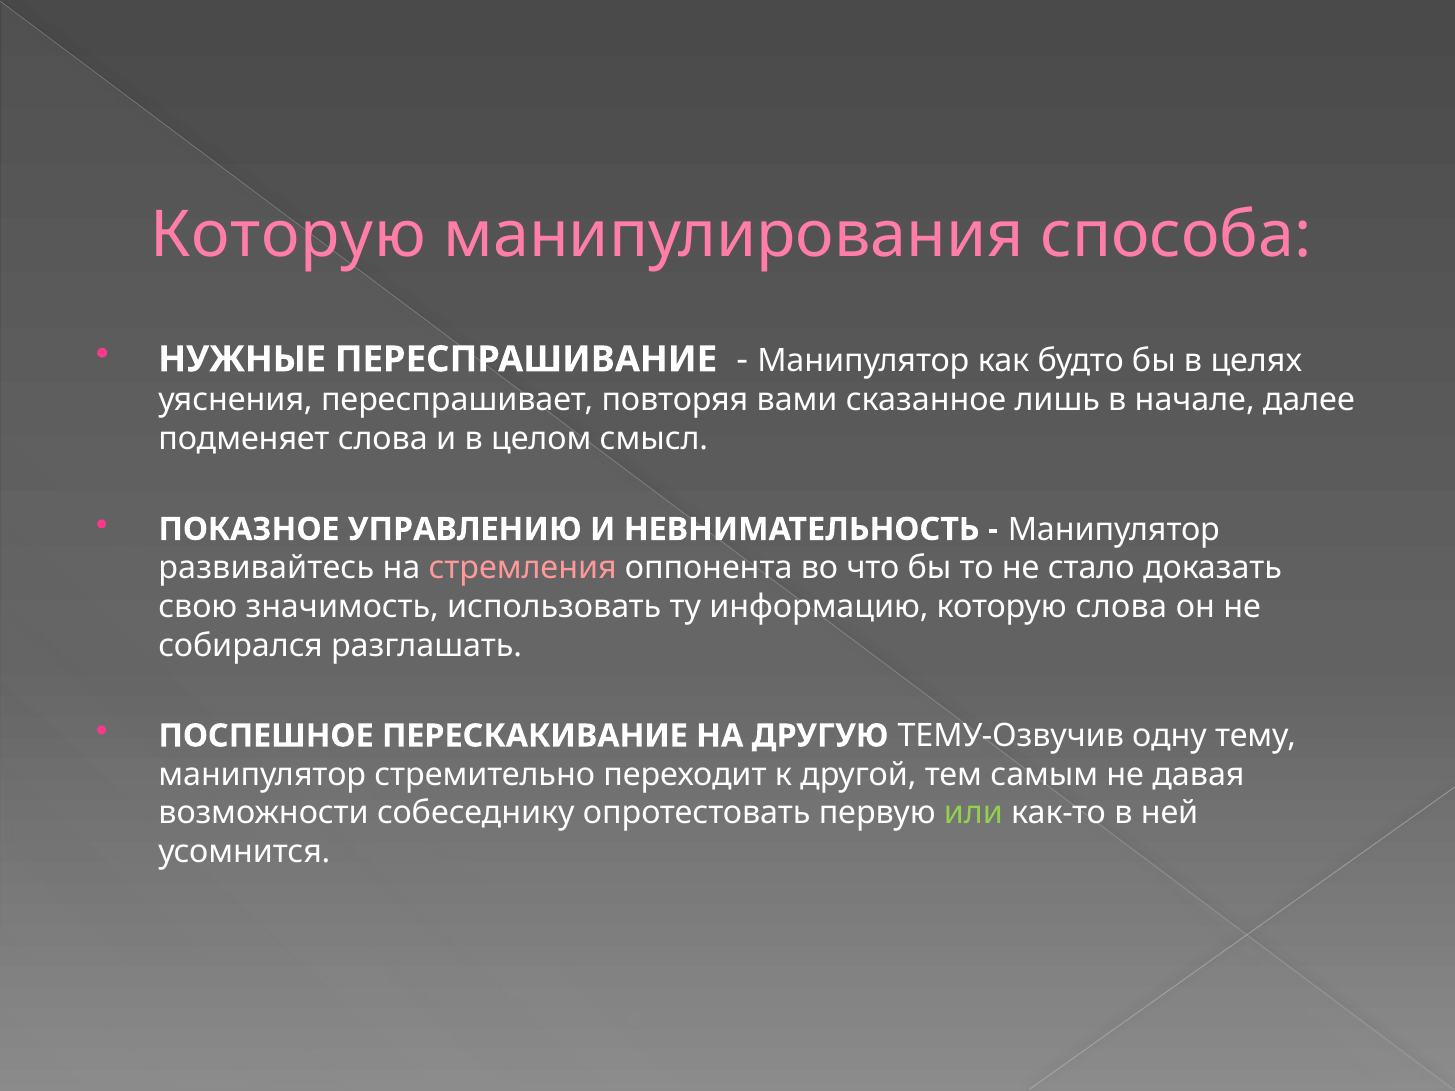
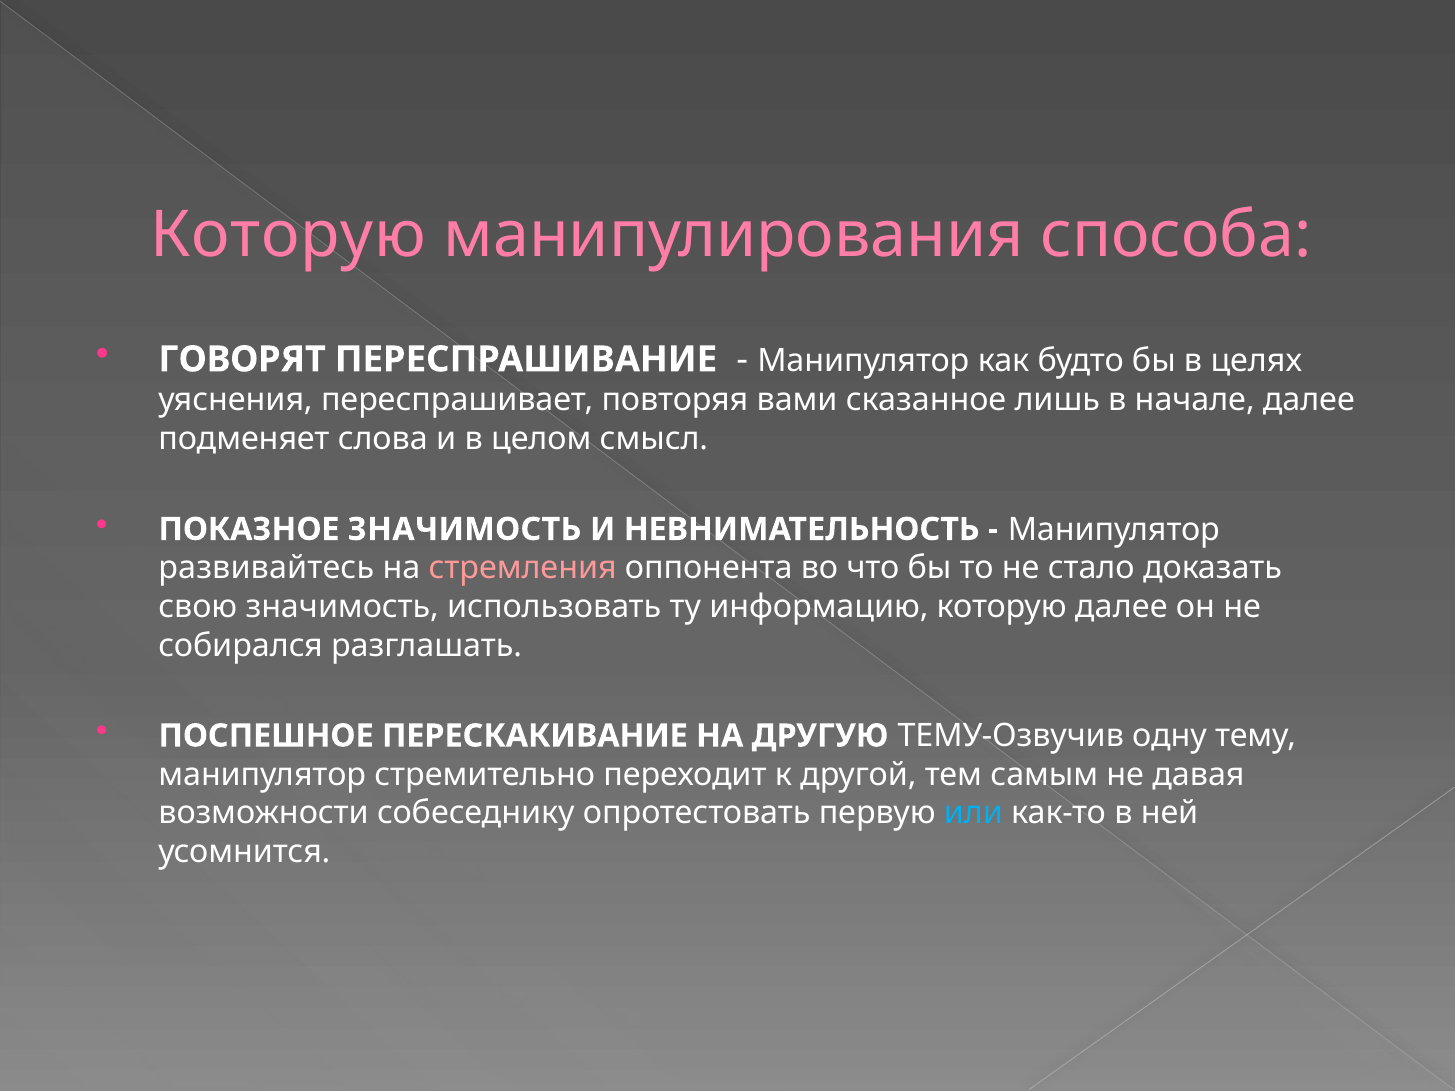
НУЖНЫЕ: НУЖНЫЕ -> ГОВОРЯТ
ПОКАЗНОЕ УПРАВЛЕНИЮ: УПРАВЛЕНИЮ -> ЗНАЧИМОСТЬ
которую слова: слова -> далее
или colour: light green -> light blue
